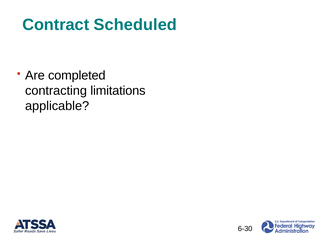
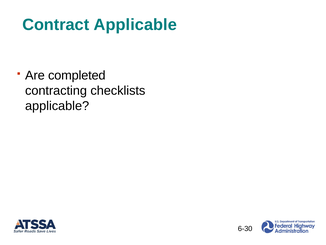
Contract Scheduled: Scheduled -> Applicable
limitations: limitations -> checklists
